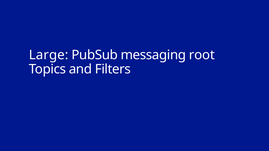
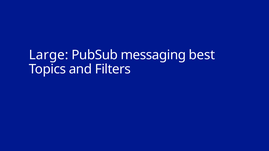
root: root -> best
